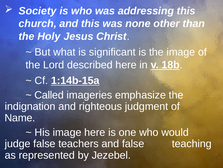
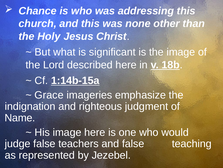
Society: Society -> Chance
Called: Called -> Grace
